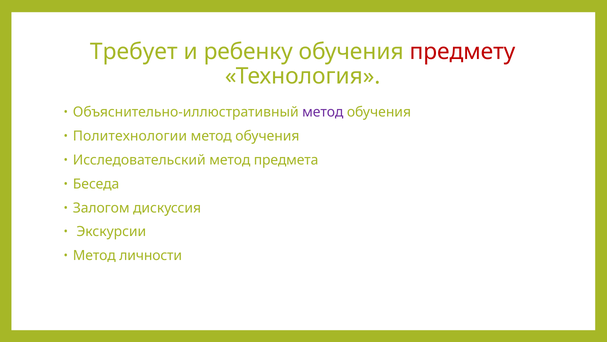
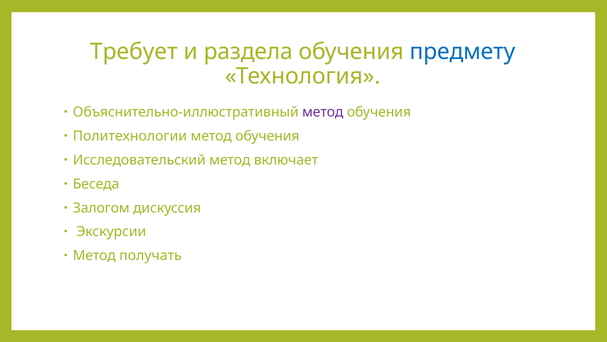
ребенку: ребенку -> раздела
предмету colour: red -> blue
предмета: предмета -> включает
личности: личности -> получать
